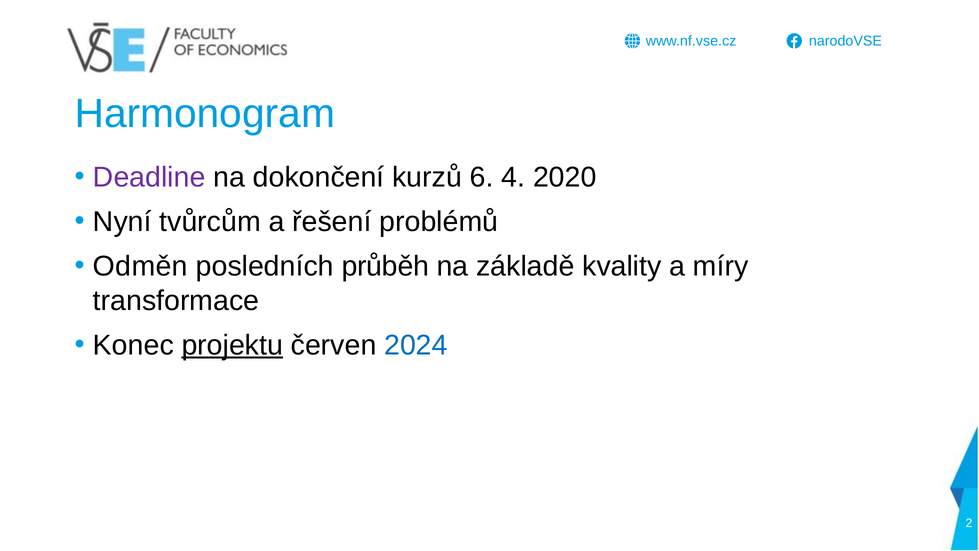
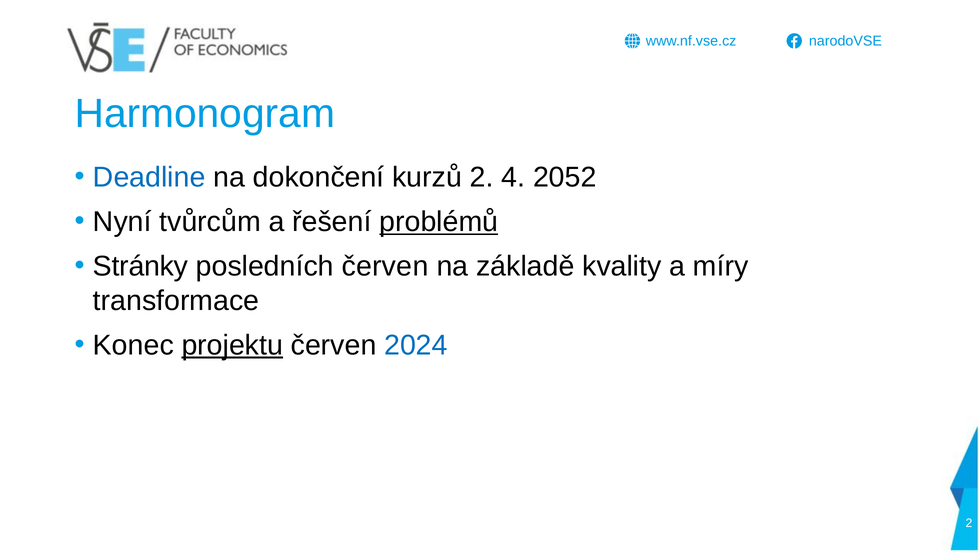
Deadline colour: purple -> blue
kurzů 6: 6 -> 2
2020: 2020 -> 2052
problémů underline: none -> present
Odměn: Odměn -> Stránky
posledních průběh: průběh -> červen
